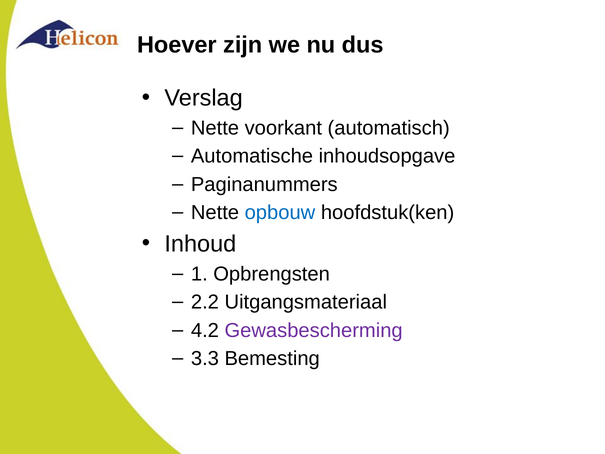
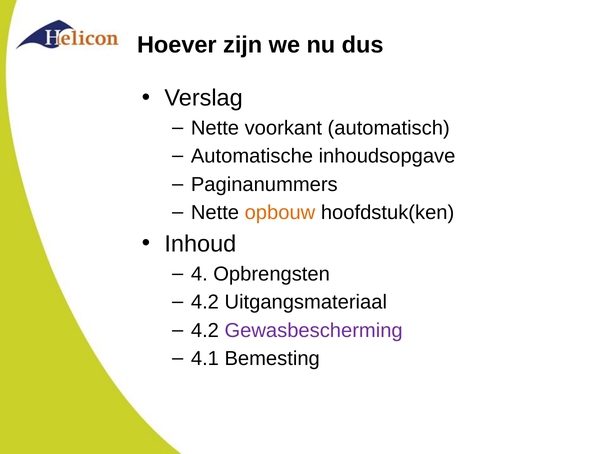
opbouw colour: blue -> orange
1: 1 -> 4
2.2 at (205, 302): 2.2 -> 4.2
3.3: 3.3 -> 4.1
